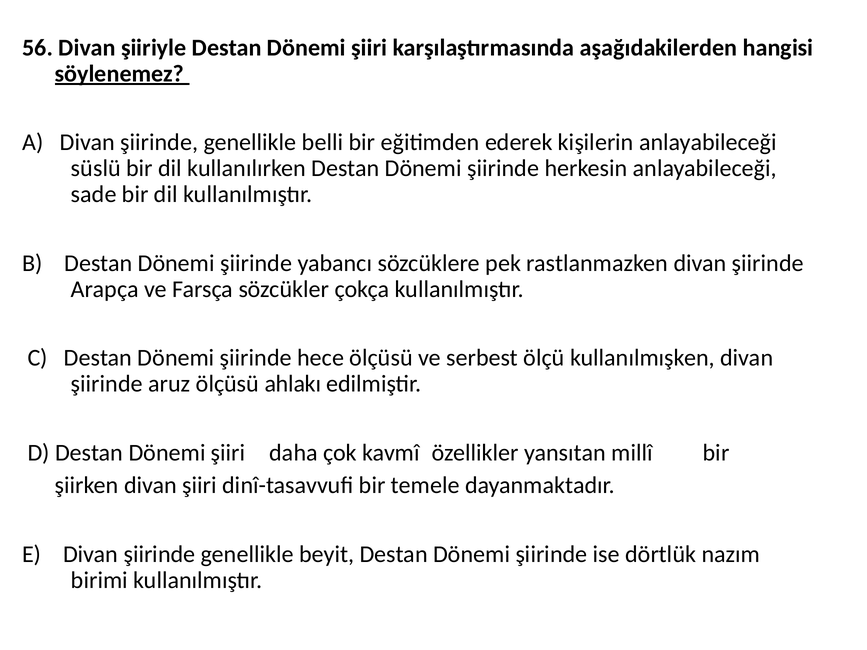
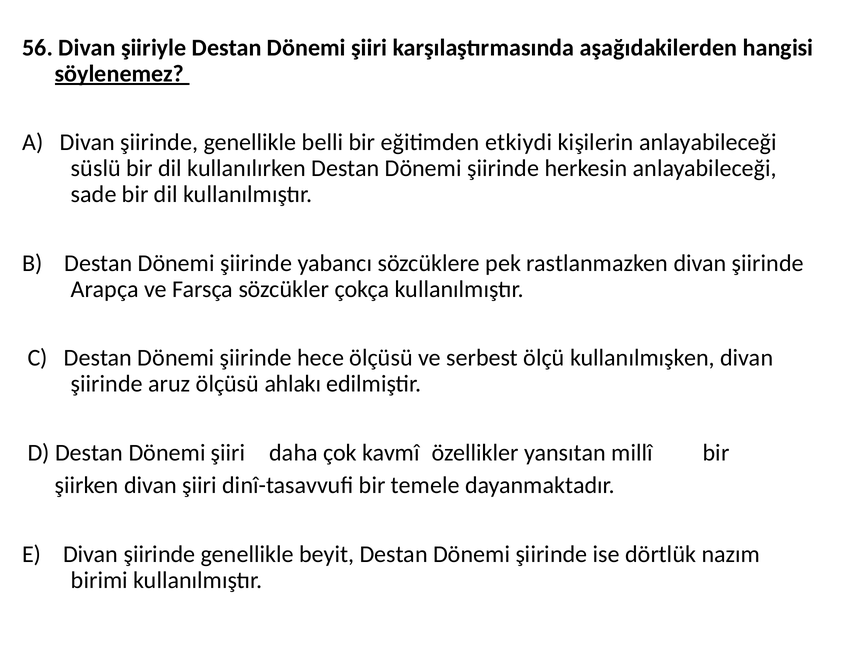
ederek: ederek -> etkiydi
